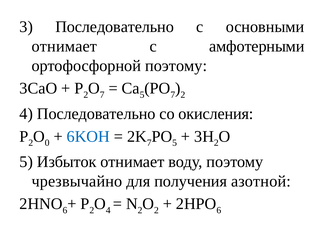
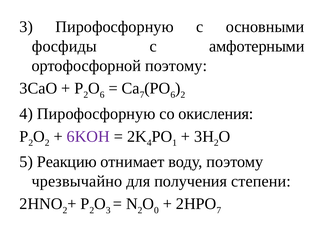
3 Последовательно: Последовательно -> Пирофосфорную
отнимает at (64, 46): отнимает -> фосфиды
7 at (102, 95): 7 -> 6
5 at (142, 95): 5 -> 7
7 at (173, 95): 7 -> 6
4 Последовательно: Последовательно -> Пирофосфорную
0 at (47, 143): 0 -> 2
6KOH colour: blue -> purple
7 at (149, 143): 7 -> 4
5 at (175, 143): 5 -> 1
Избыток: Избыток -> Реакцию
азотной: азотной -> степени
6 at (65, 210): 6 -> 2
4 at (108, 210): 4 -> 3
2 at (156, 210): 2 -> 0
6 at (219, 210): 6 -> 7
